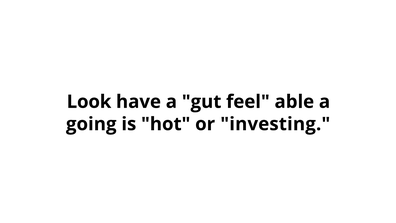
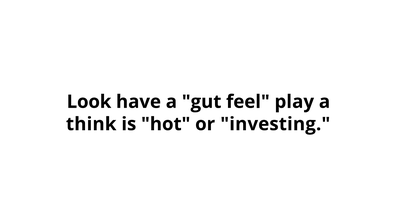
able: able -> play
going: going -> think
